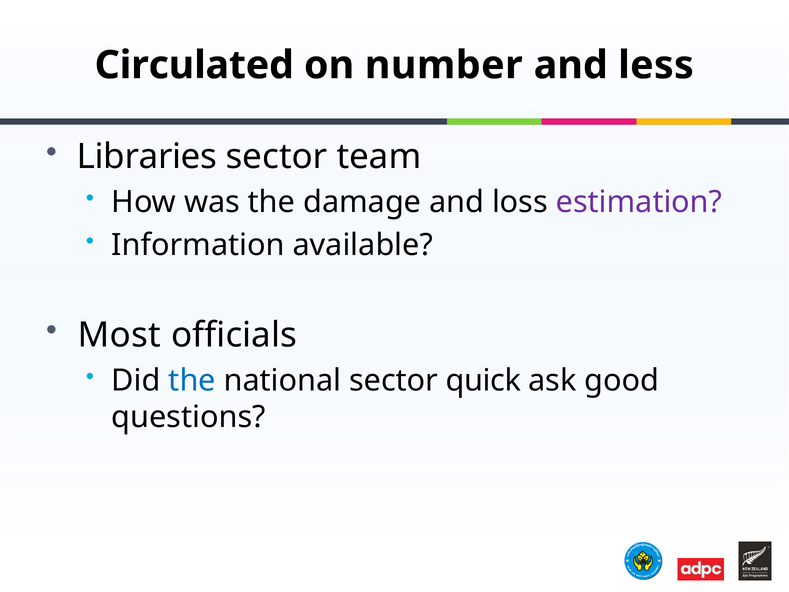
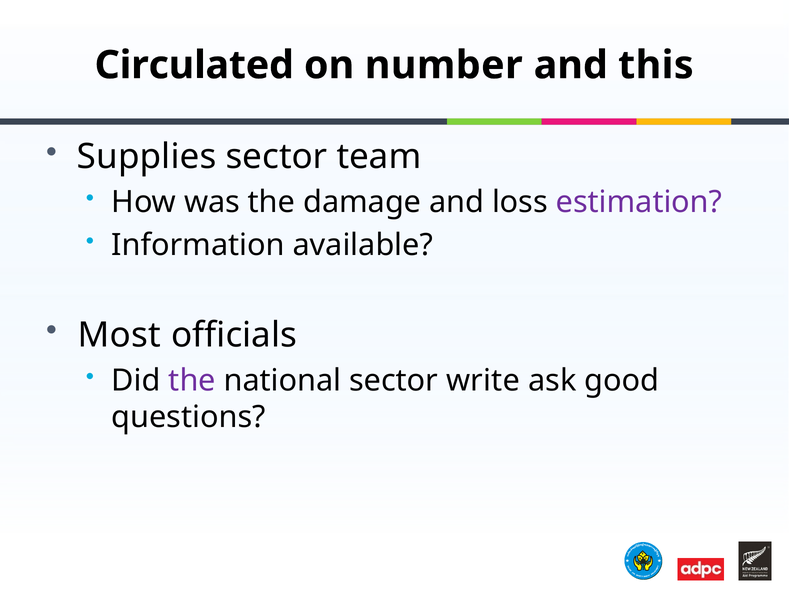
less: less -> this
Libraries: Libraries -> Supplies
the at (192, 380) colour: blue -> purple
quick: quick -> write
